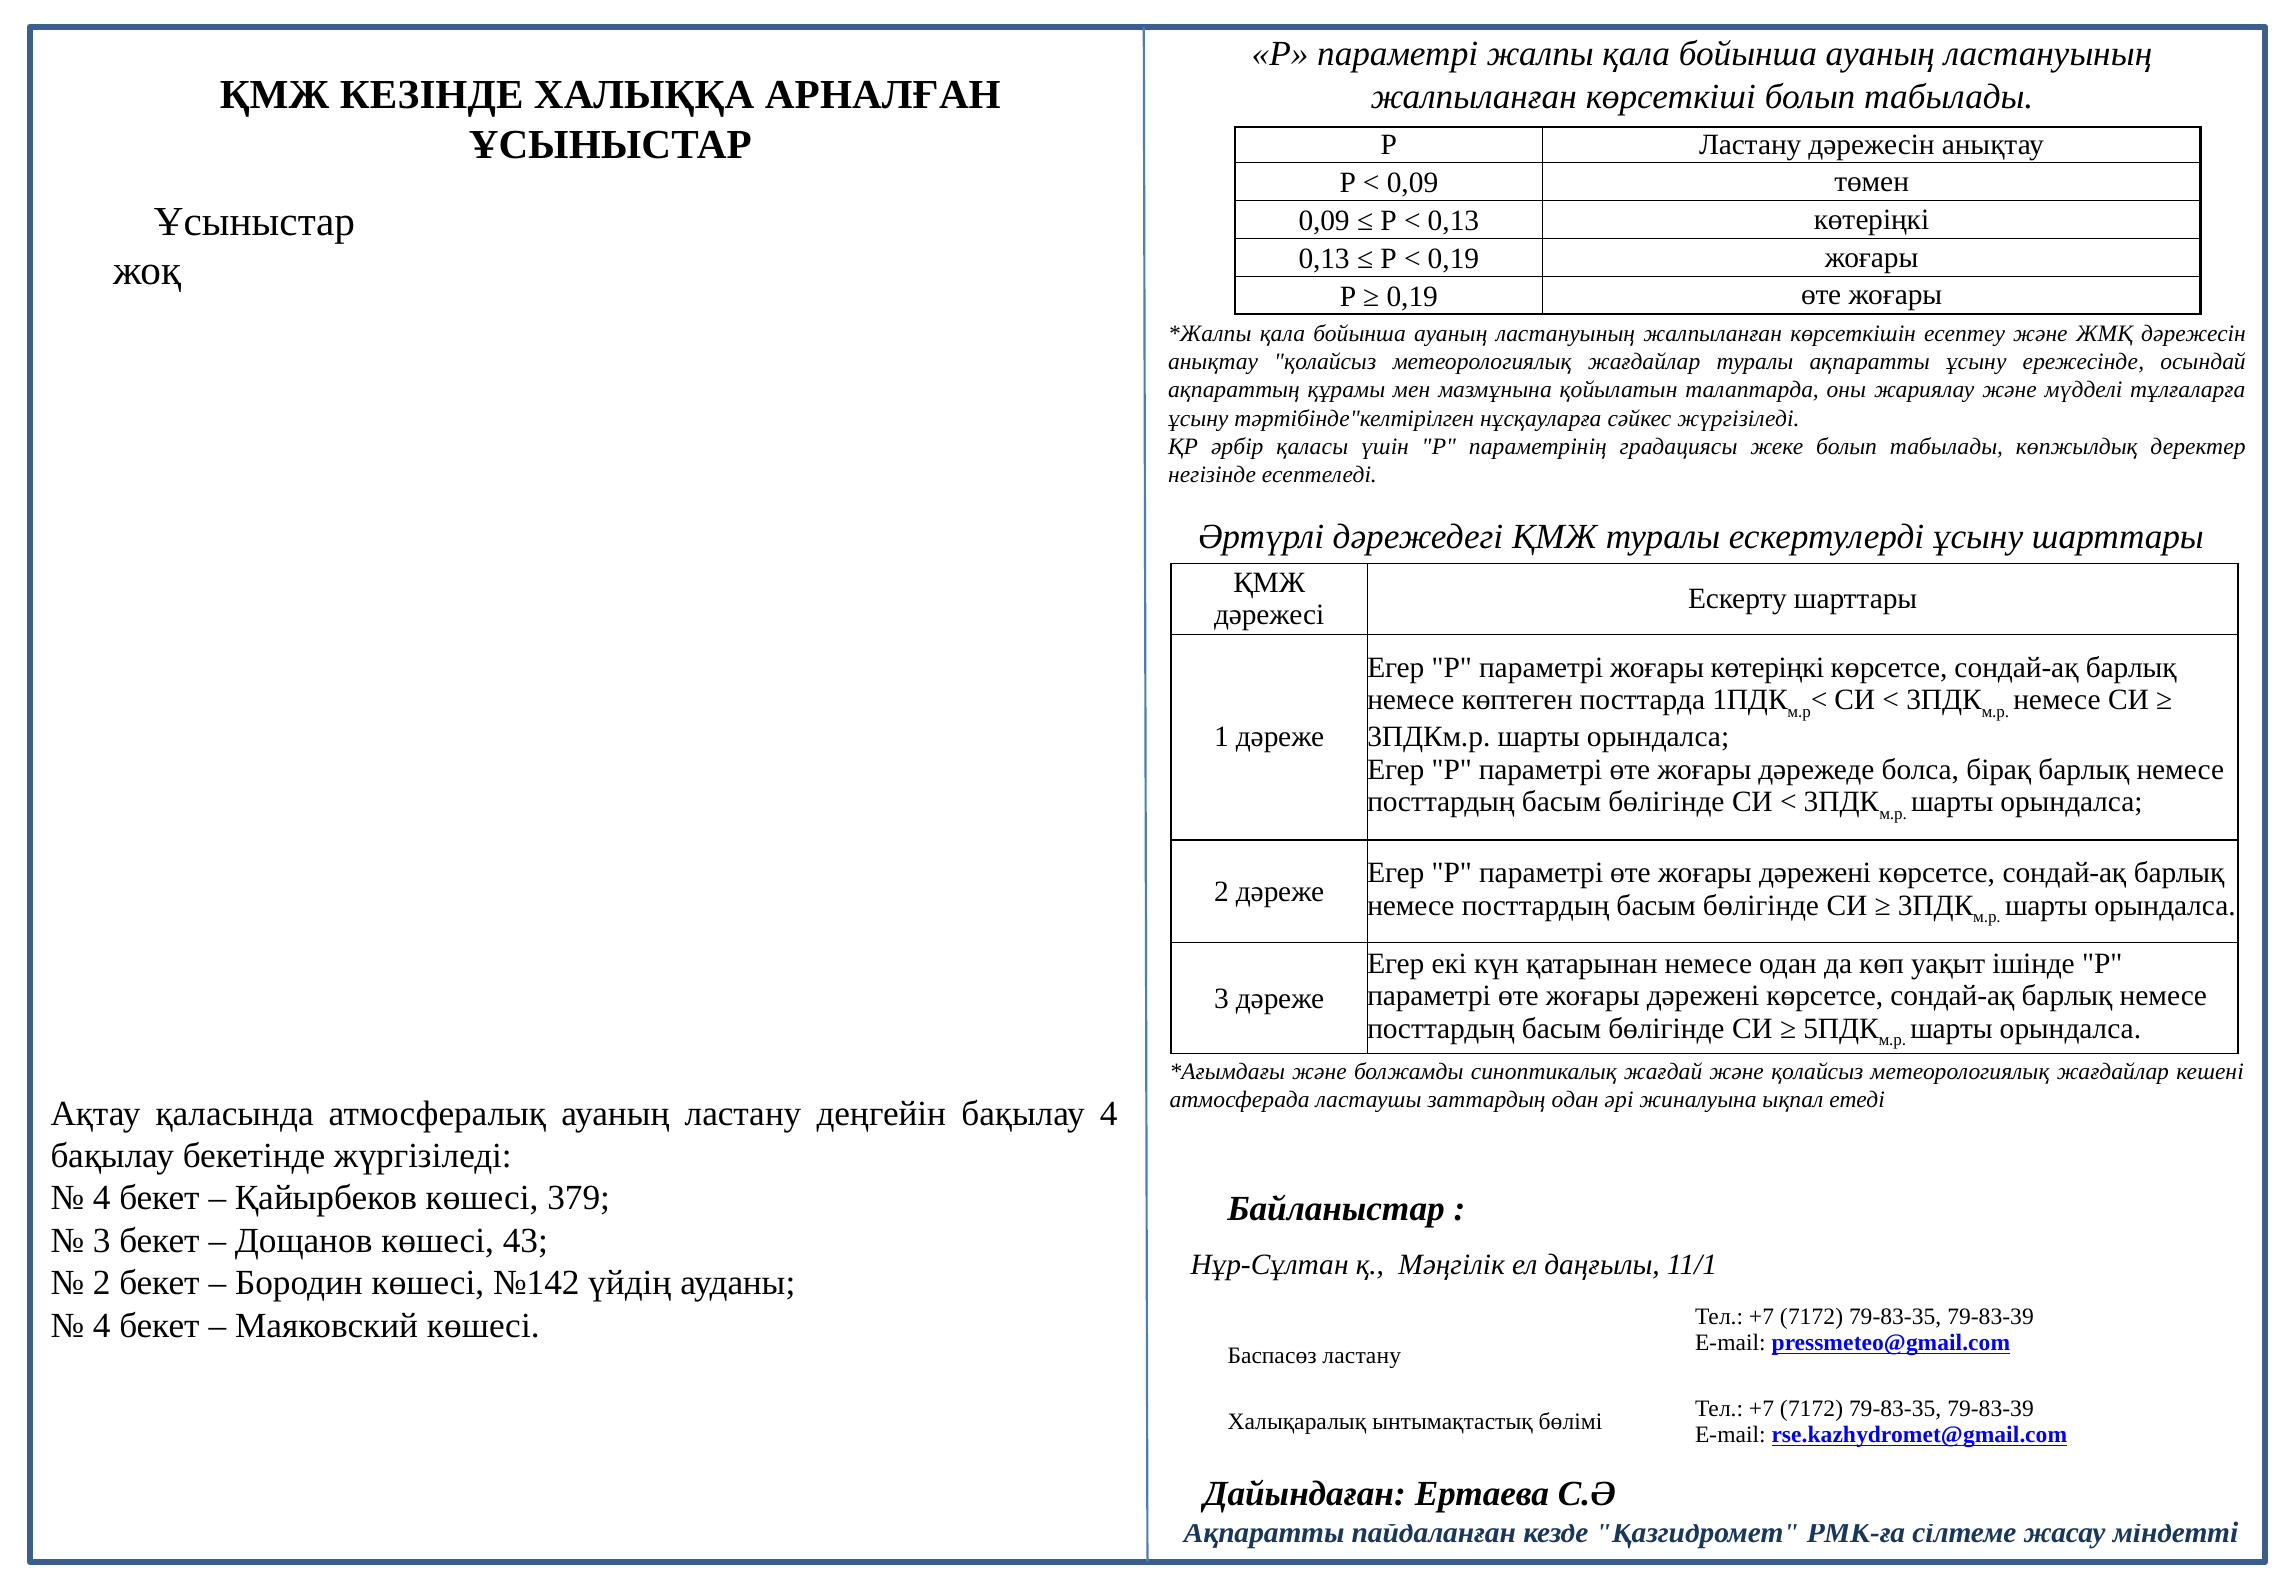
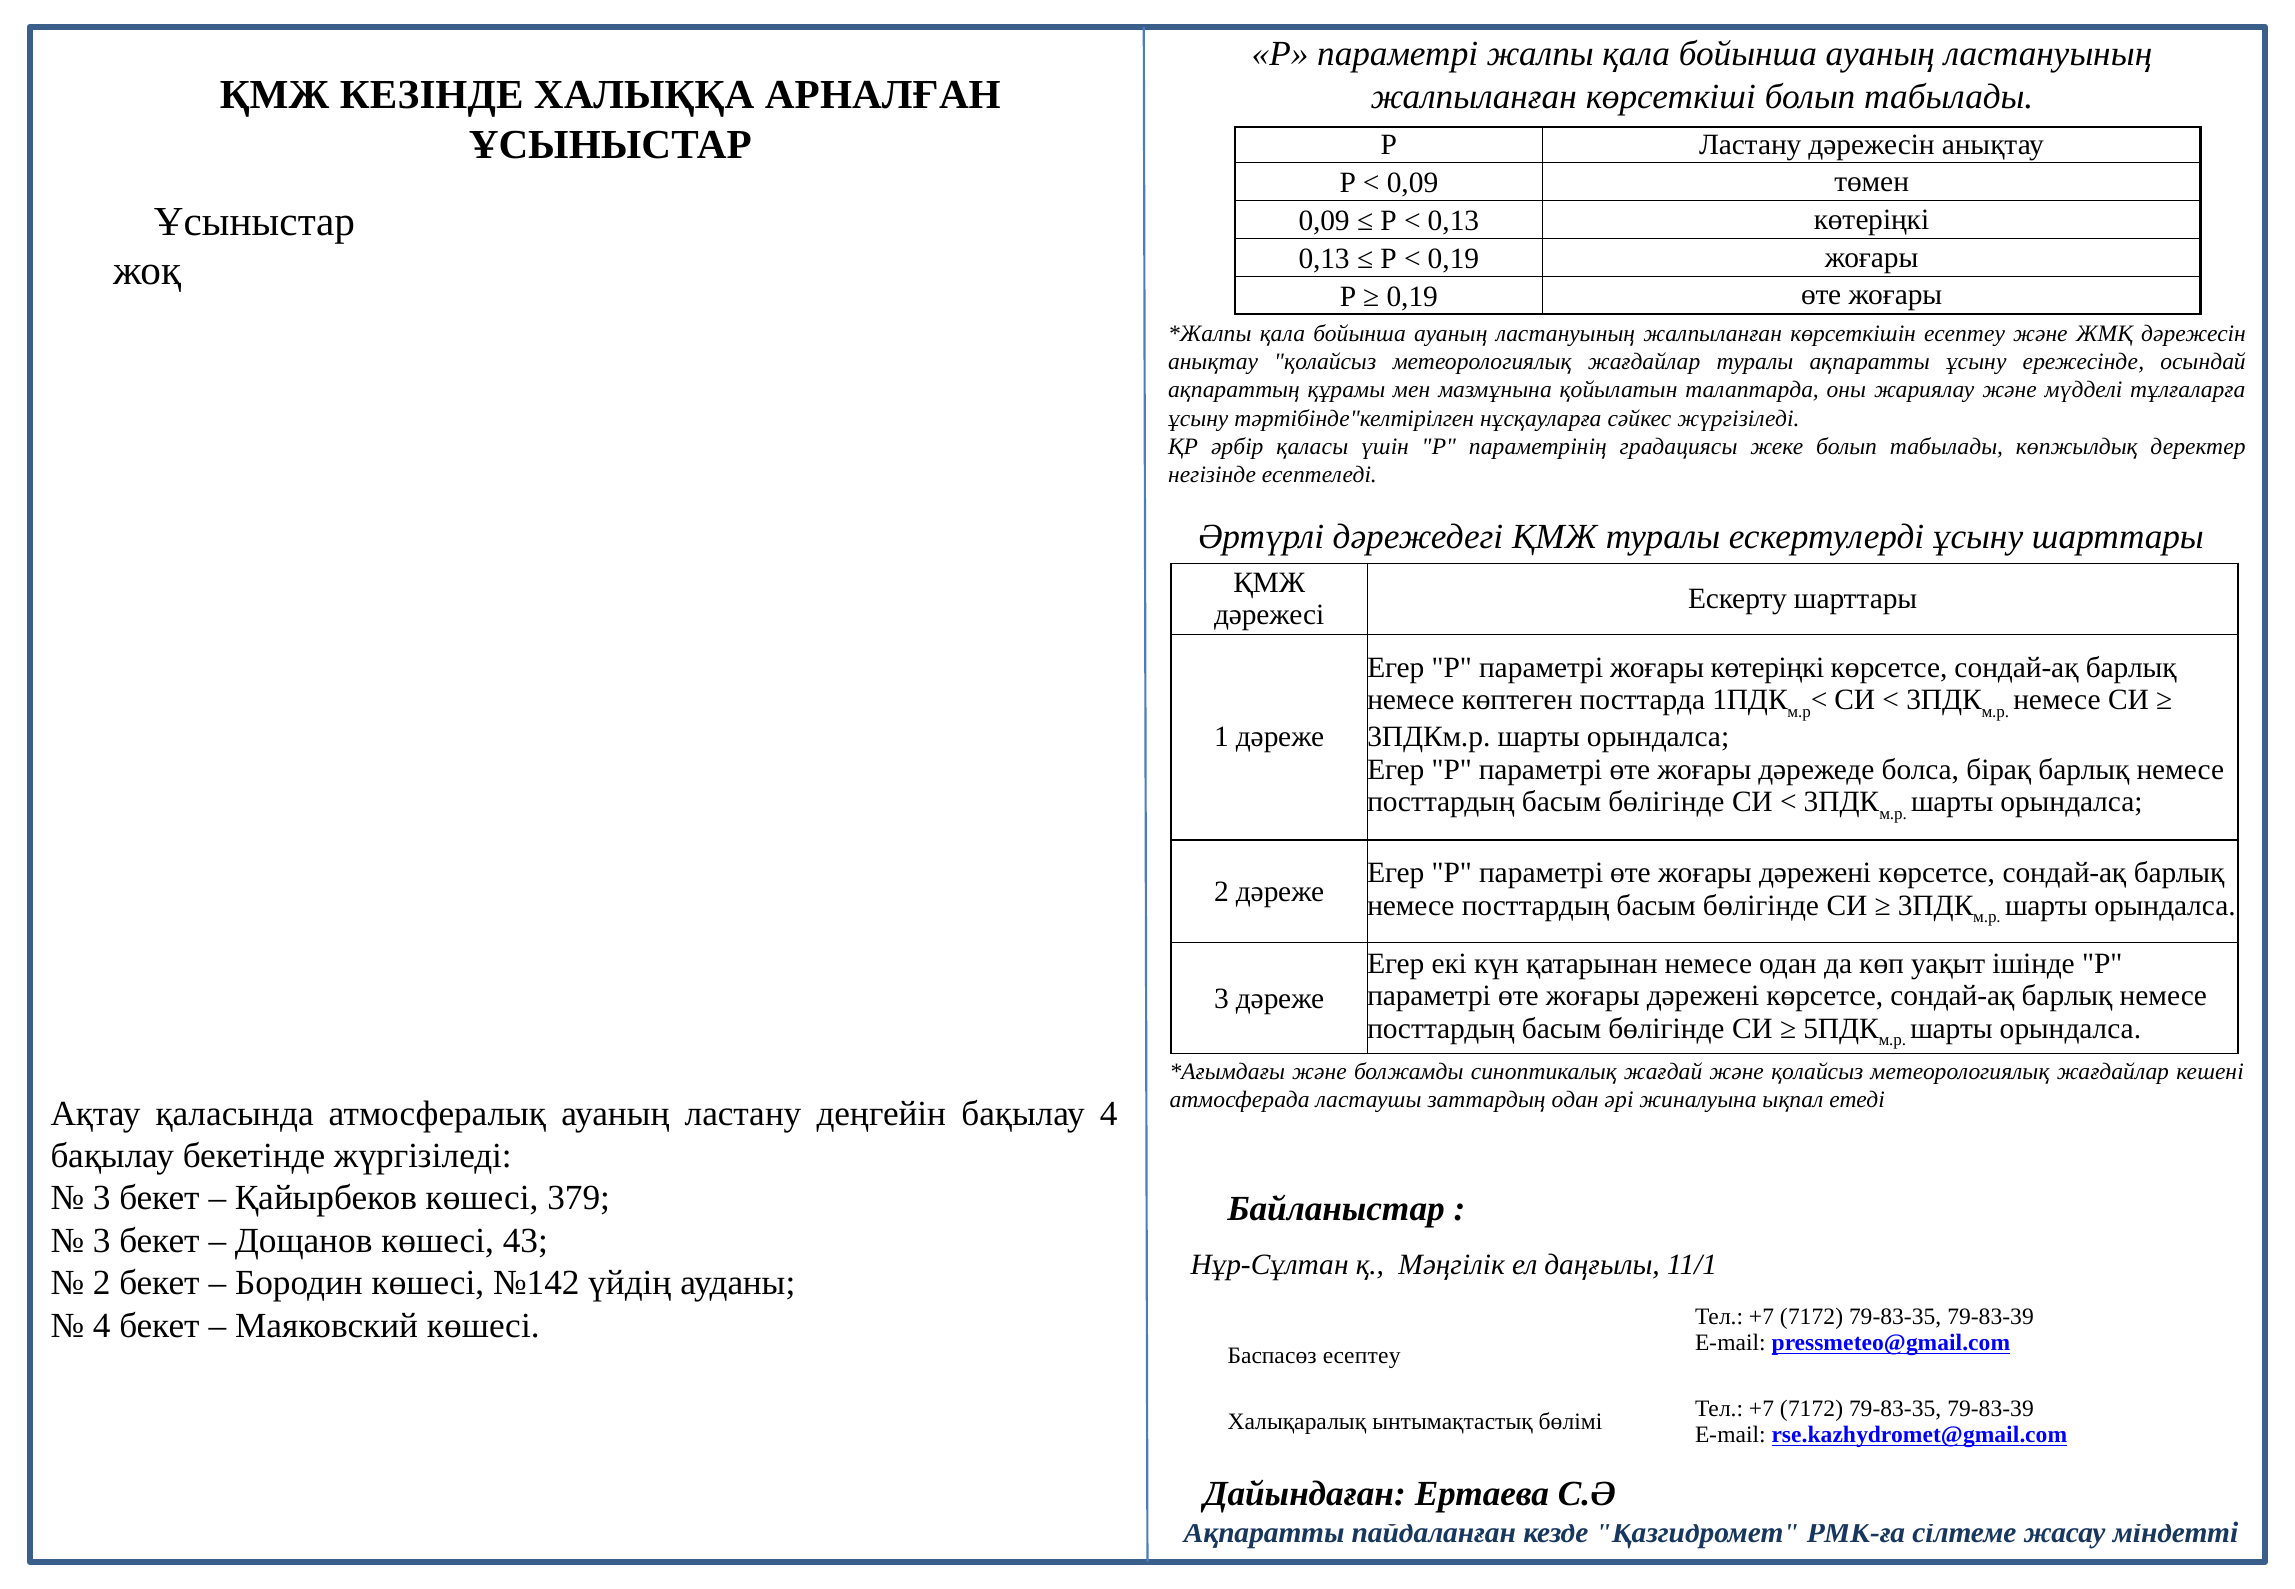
4 at (102, 1198): 4 -> 3
Баспасөз ластану: ластану -> есептеу
